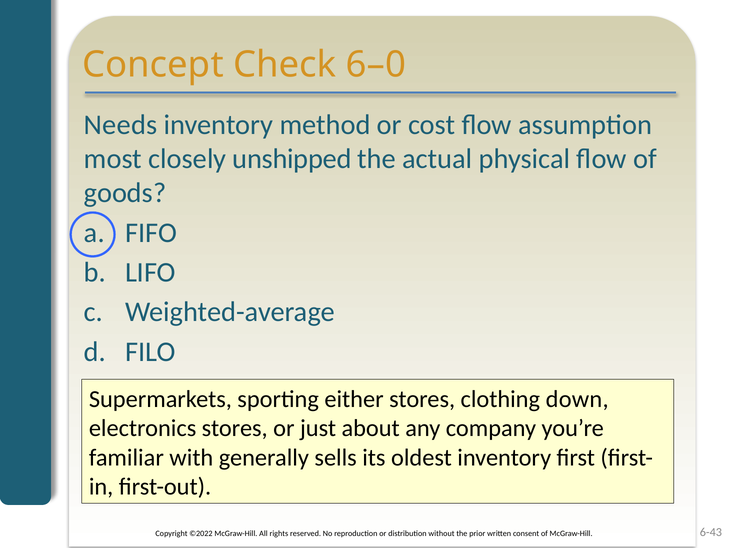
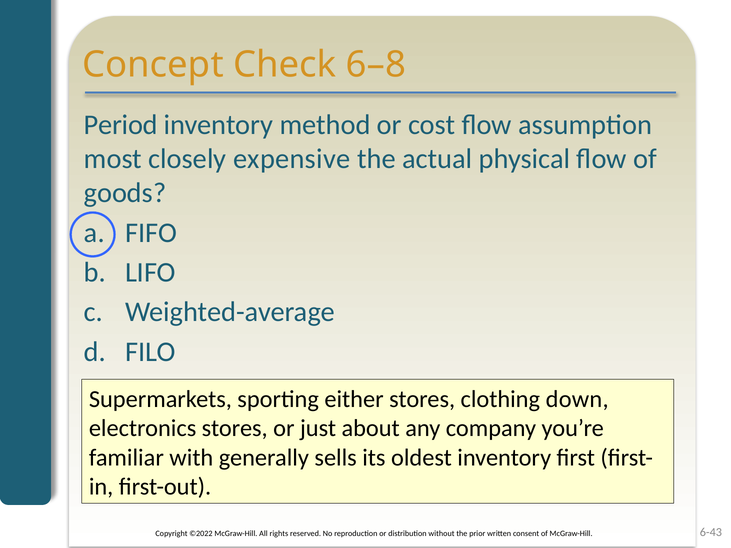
6–0: 6–0 -> 6–8
Needs: Needs -> Period
unshipped: unshipped -> expensive
